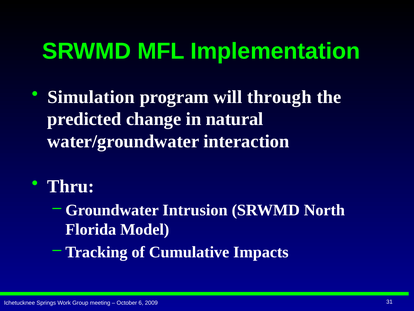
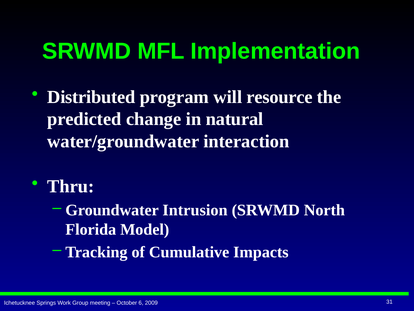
Simulation: Simulation -> Distributed
through: through -> resource
